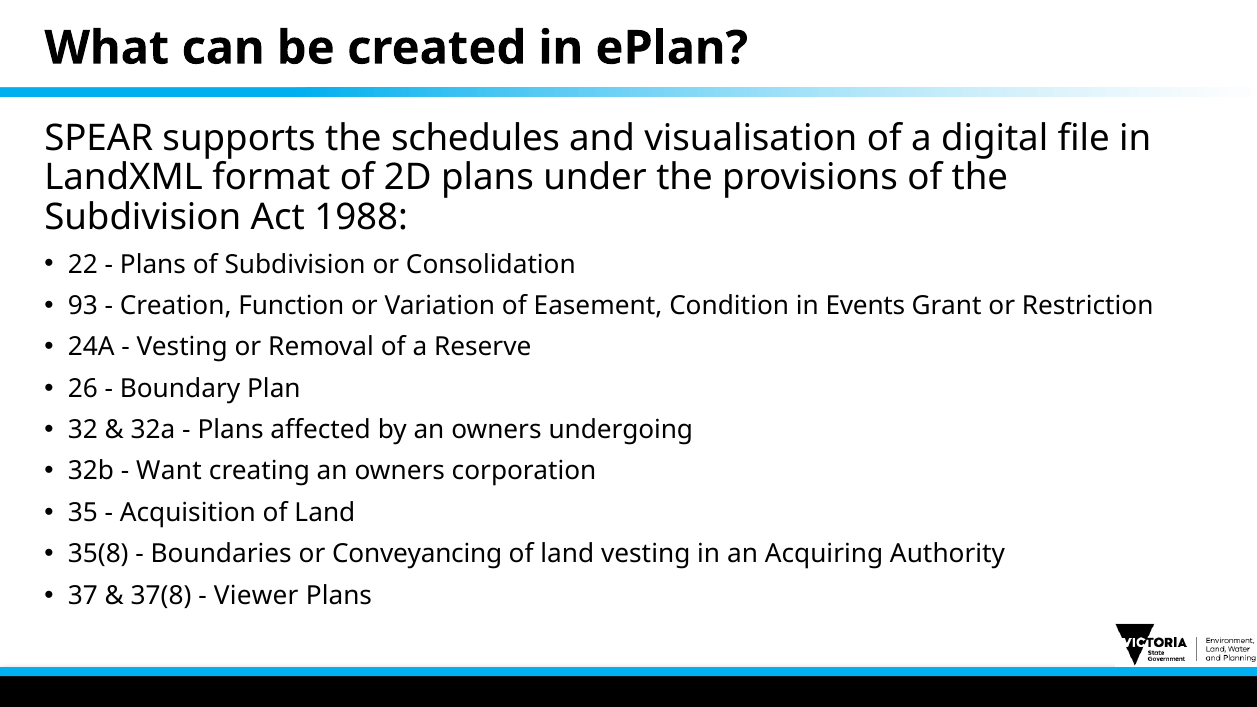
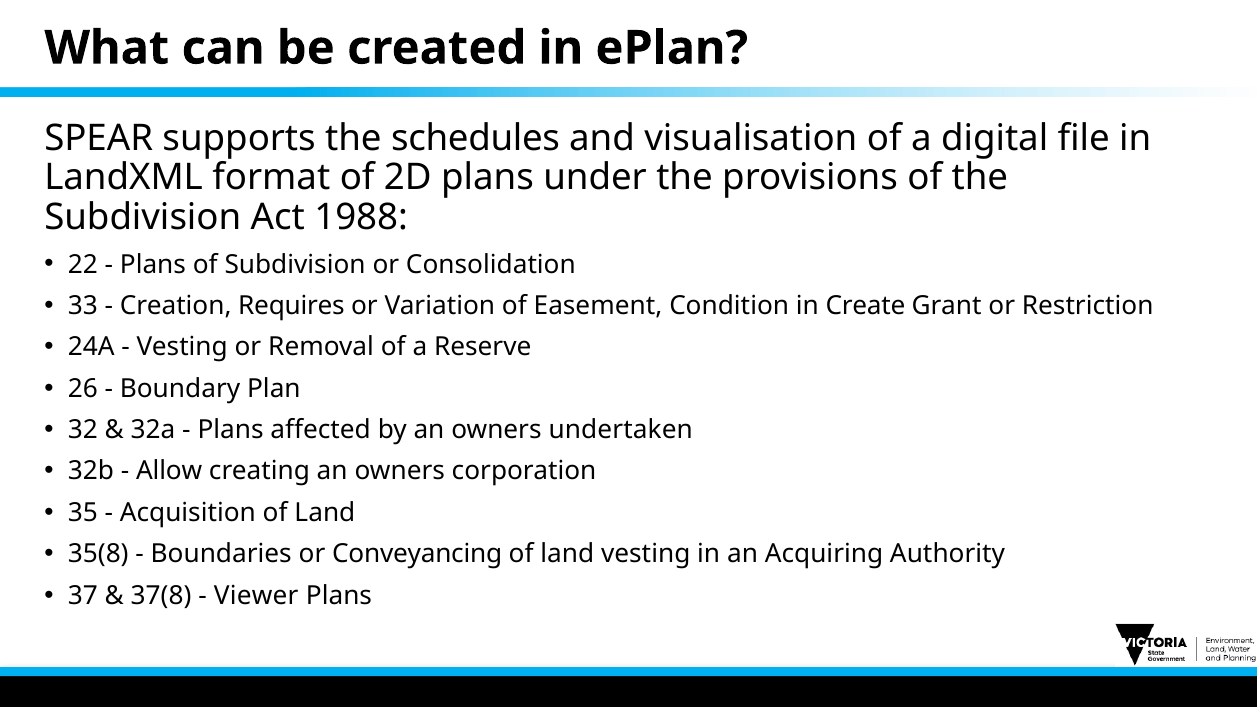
93: 93 -> 33
Function: Function -> Requires
Events: Events -> Create
undergoing: undergoing -> undertaken
Want: Want -> Allow
